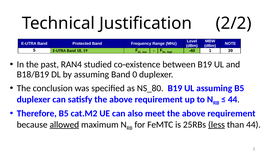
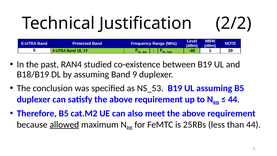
0: 0 -> 9
NS_80: NS_80 -> NS_53
less underline: present -> none
